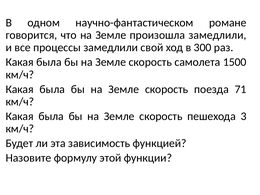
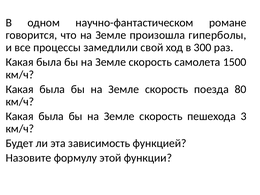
произошла замедлили: замедлили -> гиперболы
71: 71 -> 80
